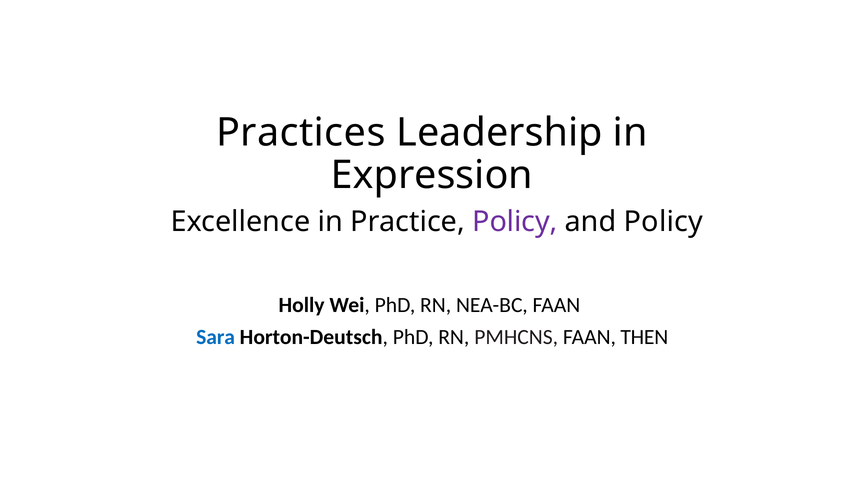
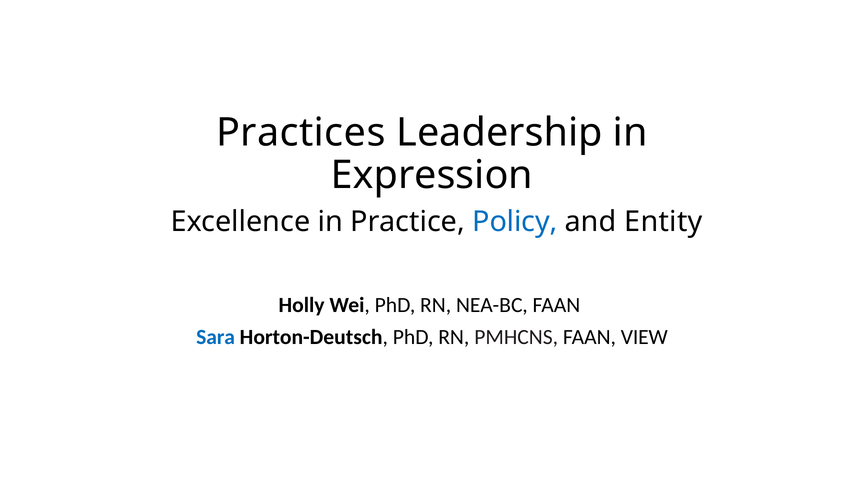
Policy at (515, 222) colour: purple -> blue
and Policy: Policy -> Entity
THEN: THEN -> VIEW
